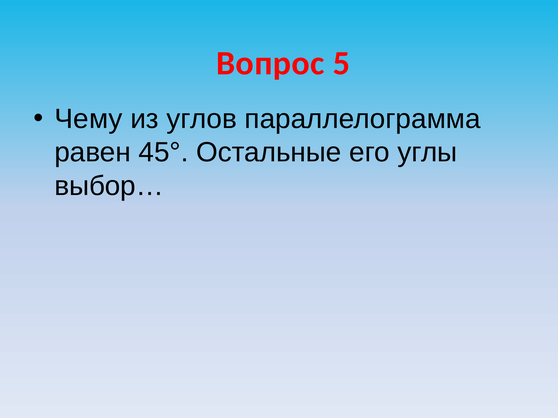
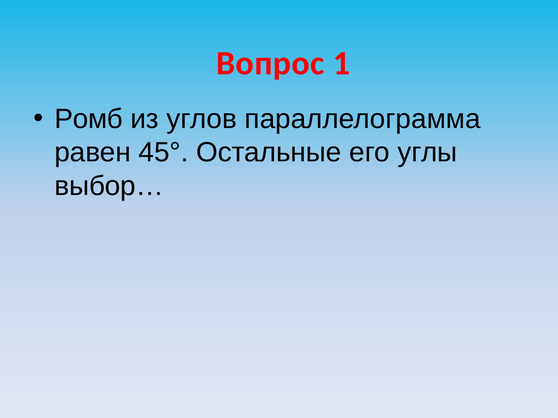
5: 5 -> 1
Чему: Чему -> Ромб
